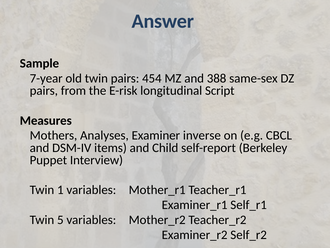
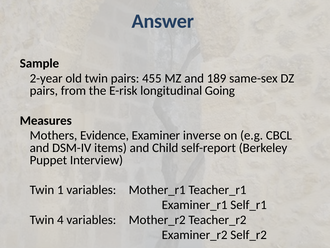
7-year: 7-year -> 2-year
454: 454 -> 455
388: 388 -> 189
Script: Script -> Going
Analyses: Analyses -> Evidence
5: 5 -> 4
